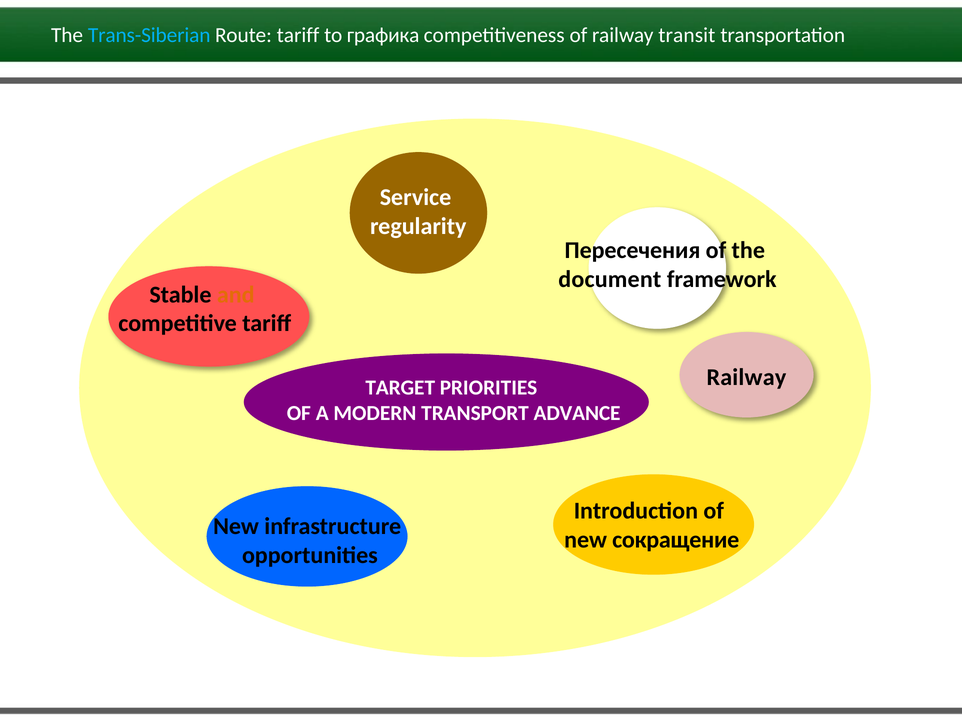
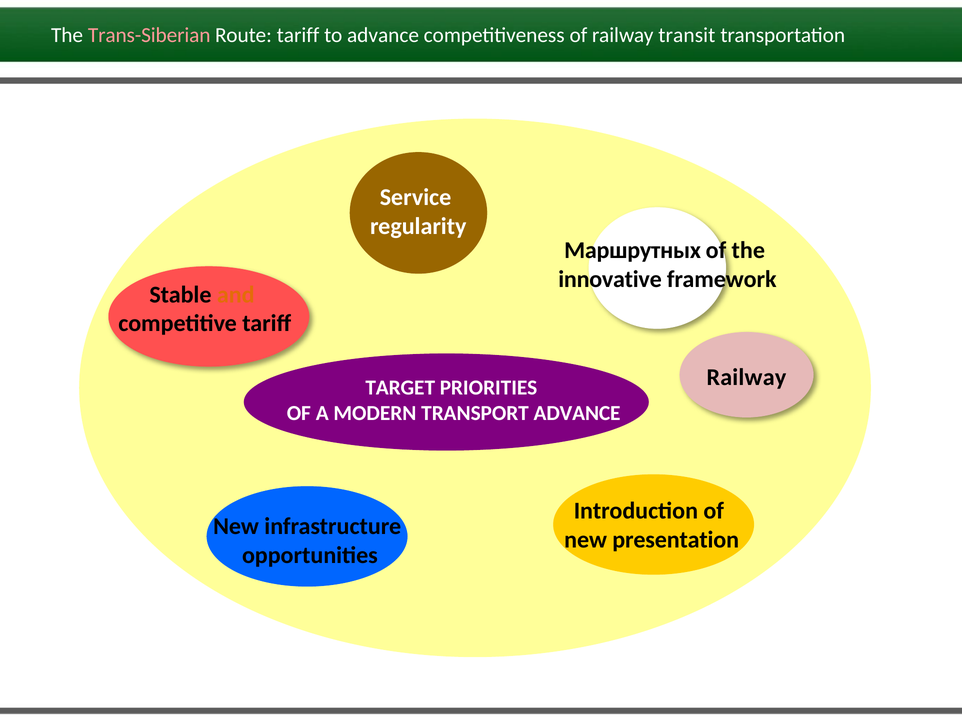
Trans-Siberian colour: light blue -> pink
to графика: графика -> advance
Пересечения: Пересечения -> Маршрутных
document: document -> innovative
сокращение: сокращение -> presentation
